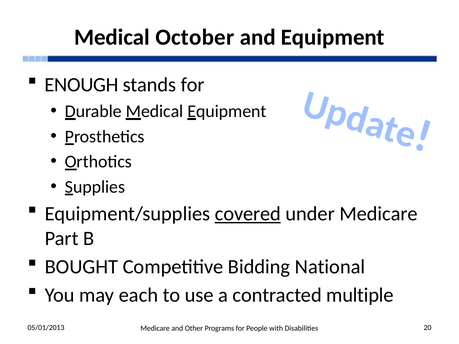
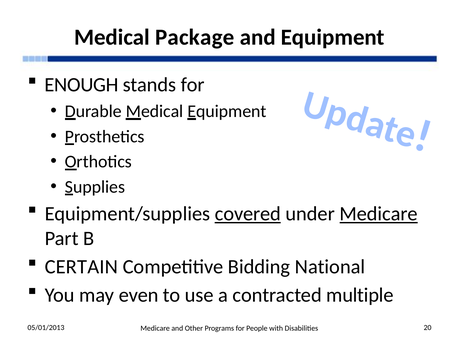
October: October -> Package
Medicare at (379, 214) underline: none -> present
BOUGHT: BOUGHT -> CERTAIN
each: each -> even
